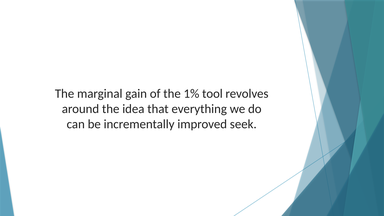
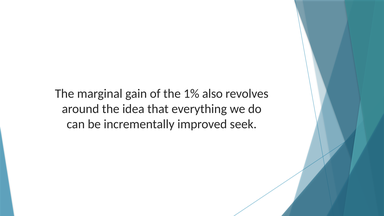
tool: tool -> also
